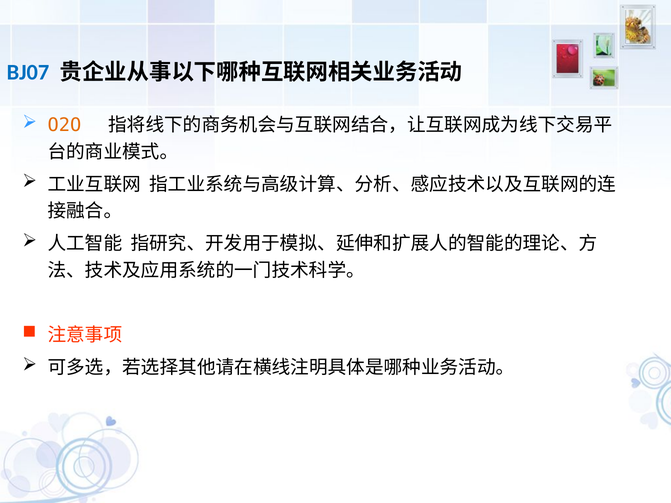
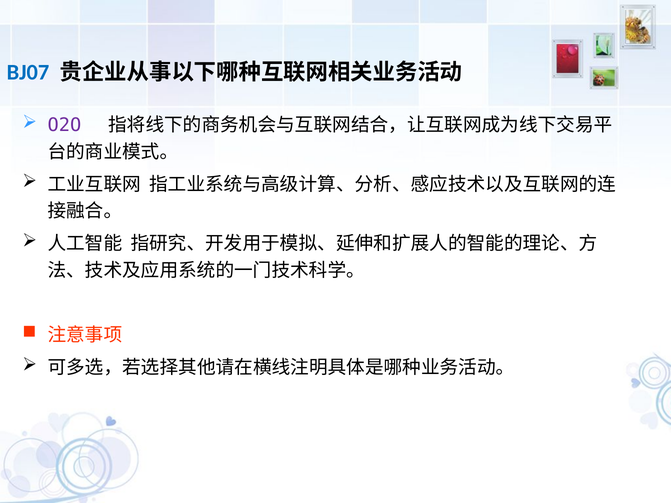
O2O colour: orange -> purple
